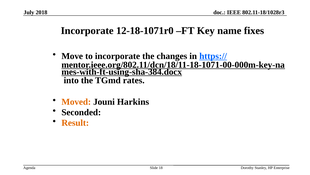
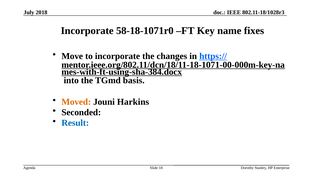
12-18-1071r0: 12-18-1071r0 -> 58-18-1071r0
rates: rates -> basis
Result colour: orange -> blue
